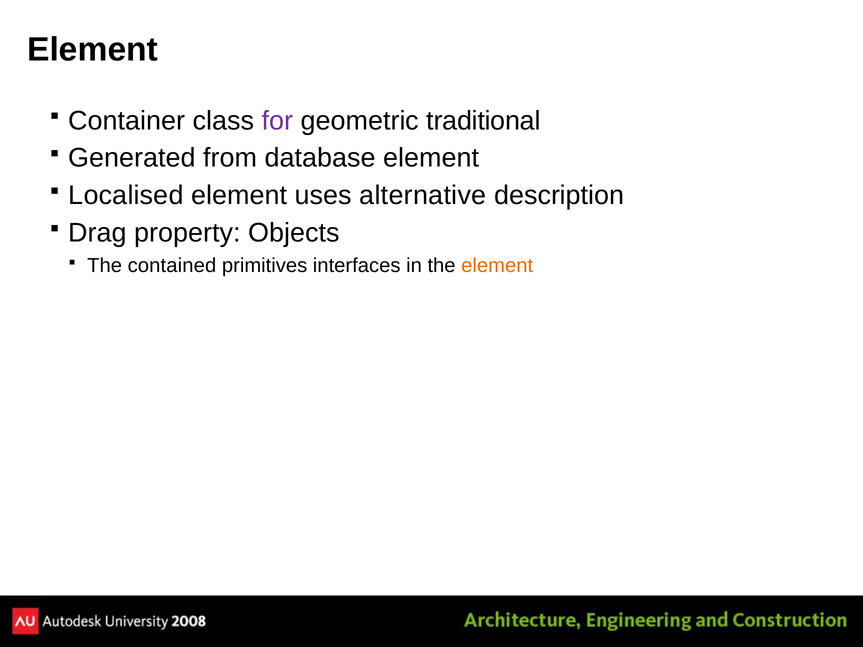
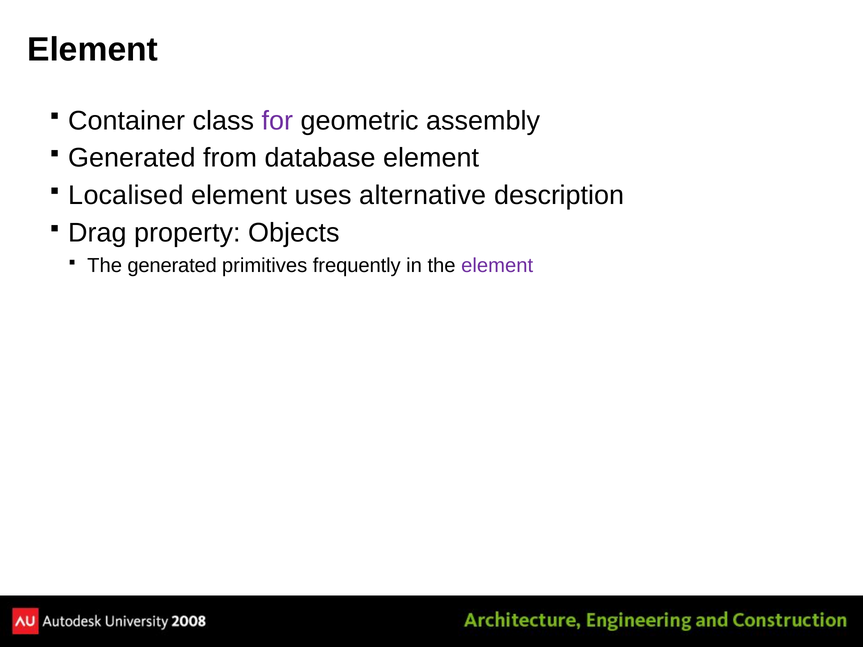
traditional: traditional -> assembly
The contained: contained -> generated
interfaces: interfaces -> frequently
element at (497, 266) colour: orange -> purple
